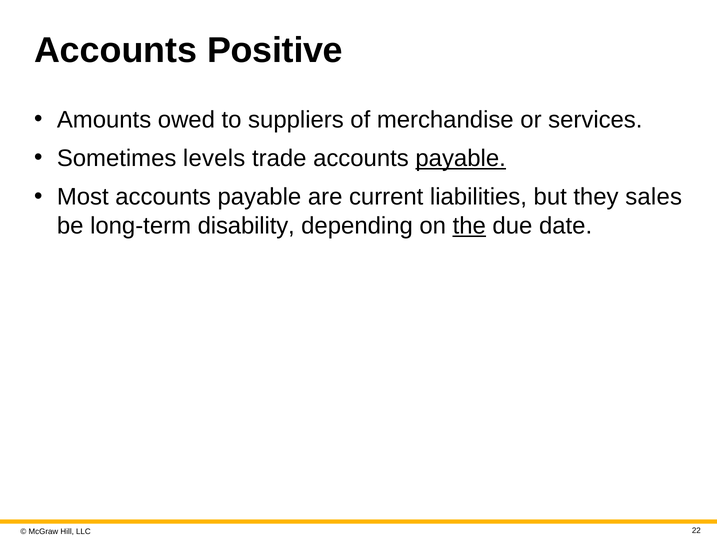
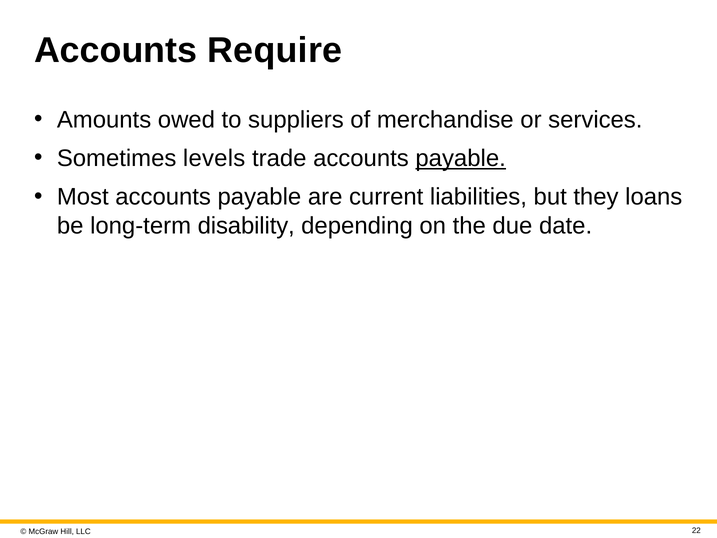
Positive: Positive -> Require
sales: sales -> loans
the underline: present -> none
